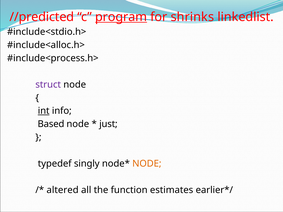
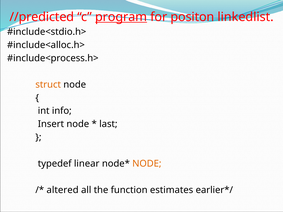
shrinks: shrinks -> positon
struct colour: purple -> orange
int underline: present -> none
Based: Based -> Insert
just: just -> last
singly: singly -> linear
